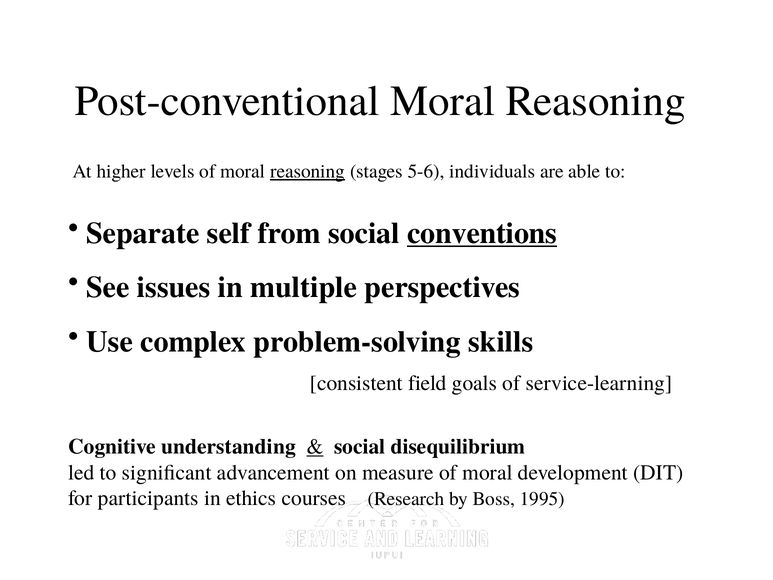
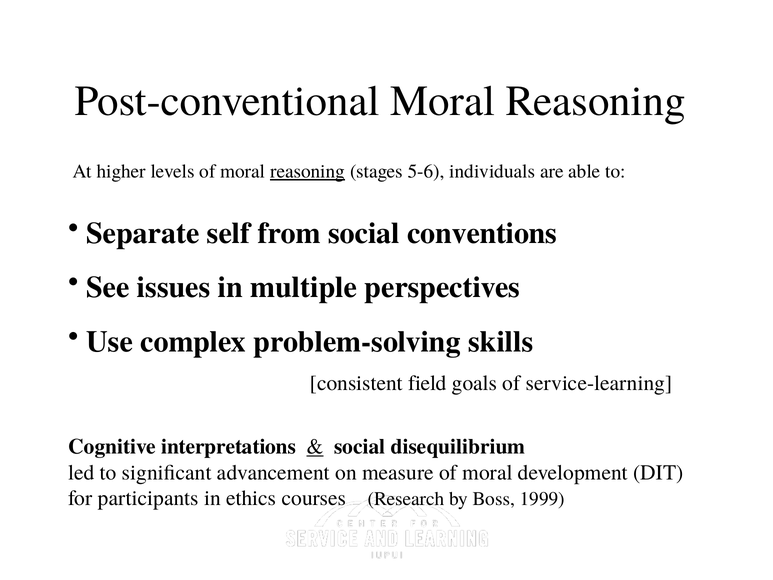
conventions underline: present -> none
understanding: understanding -> interpretations
1995: 1995 -> 1999
